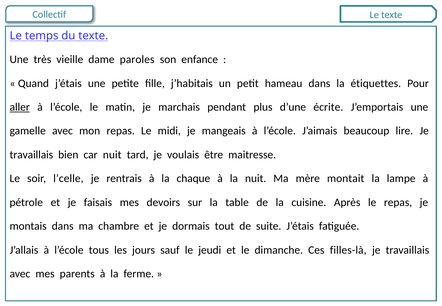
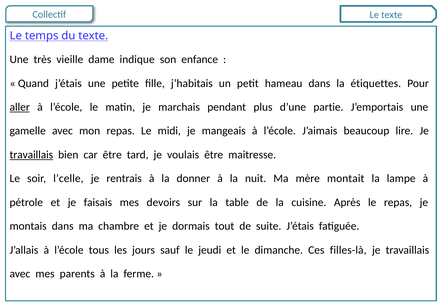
paroles: paroles -> indique
écrite: écrite -> partie
travaillais at (31, 155) underline: none -> present
car nuit: nuit -> être
chaque: chaque -> donner
